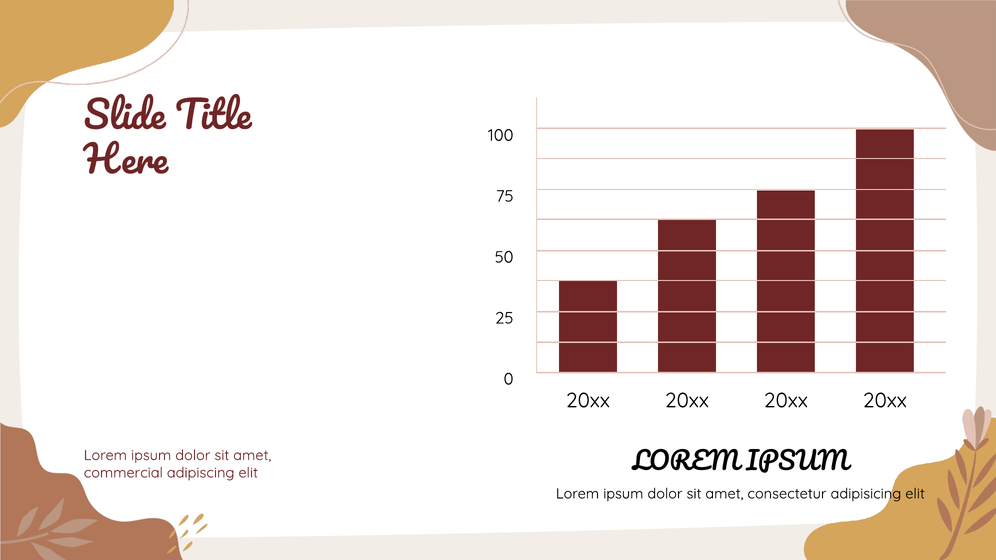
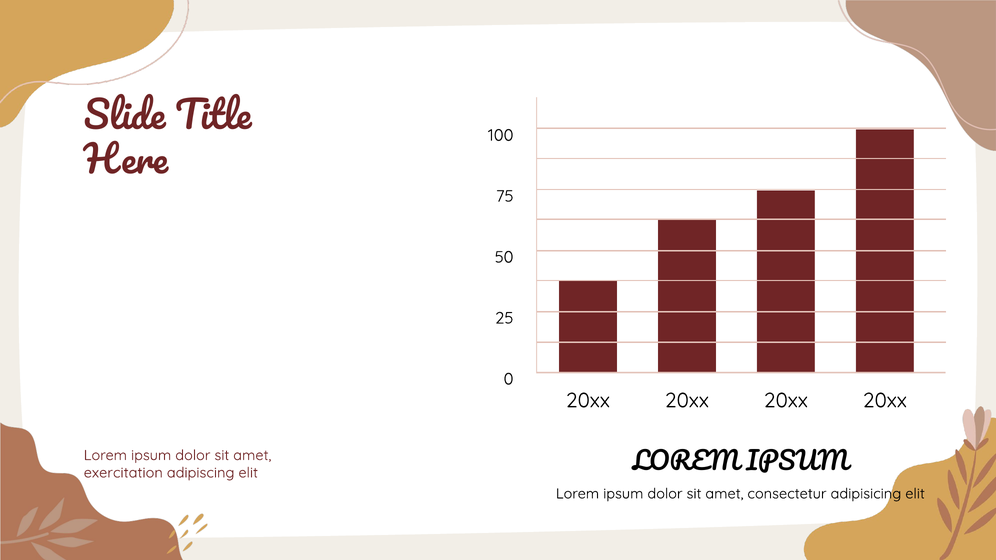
commercial: commercial -> exercitation
